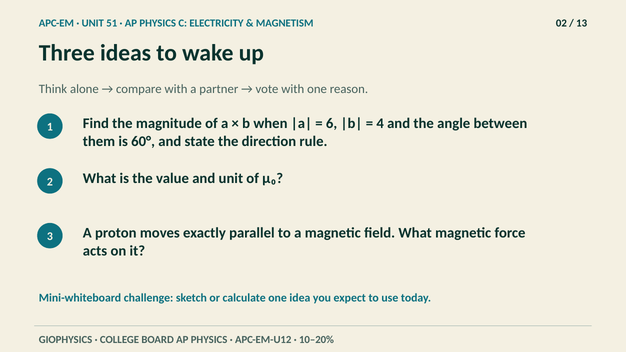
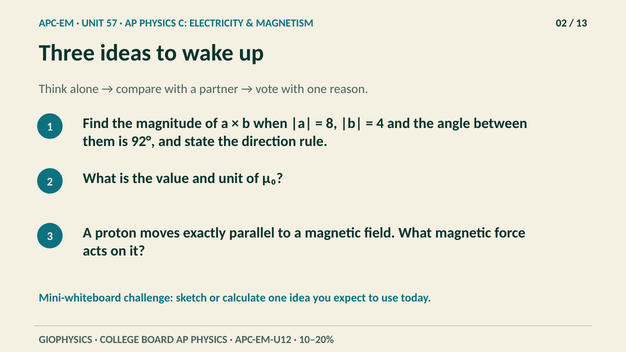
51: 51 -> 57
6: 6 -> 8
60°: 60° -> 92°
